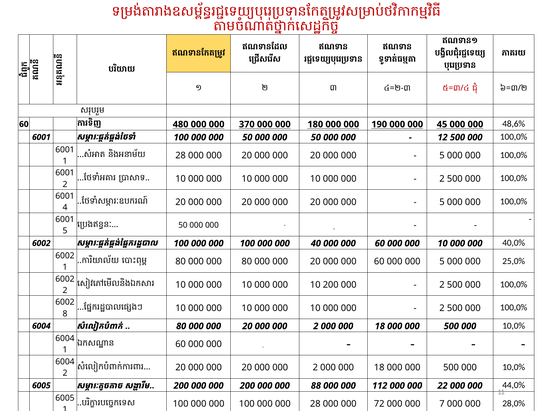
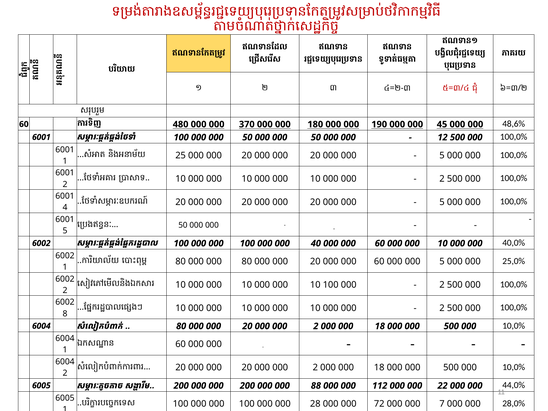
28 at (181, 155): 28 -> 25
10 200: 200 -> 100
